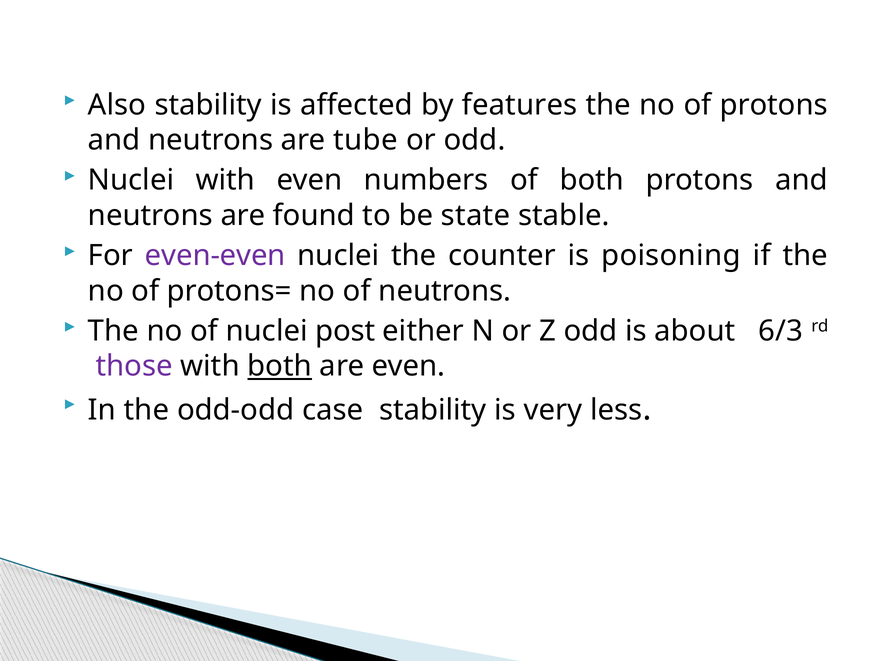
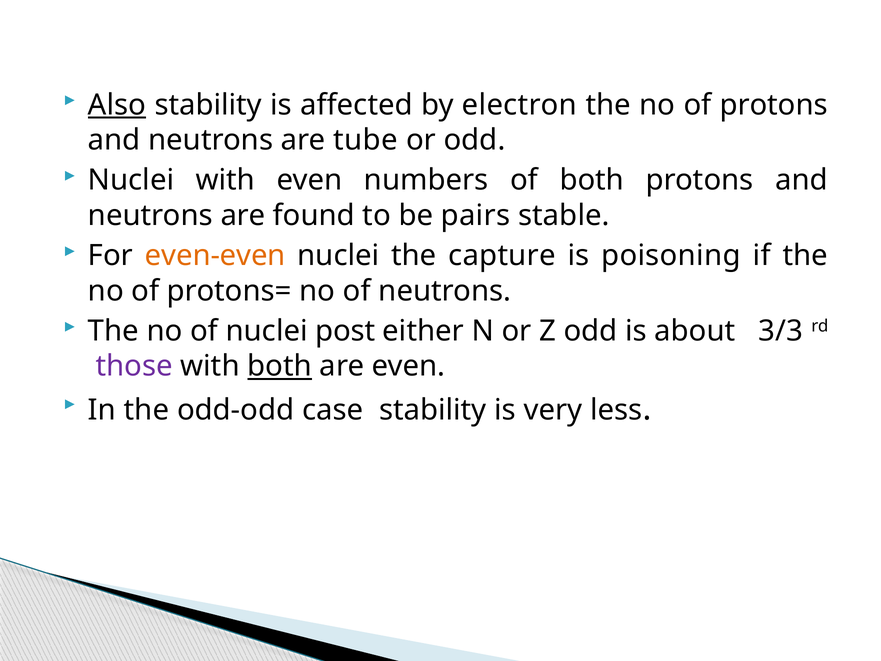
Also underline: none -> present
features: features -> electron
state: state -> pairs
even-even colour: purple -> orange
counter: counter -> capture
6/3: 6/3 -> 3/3
